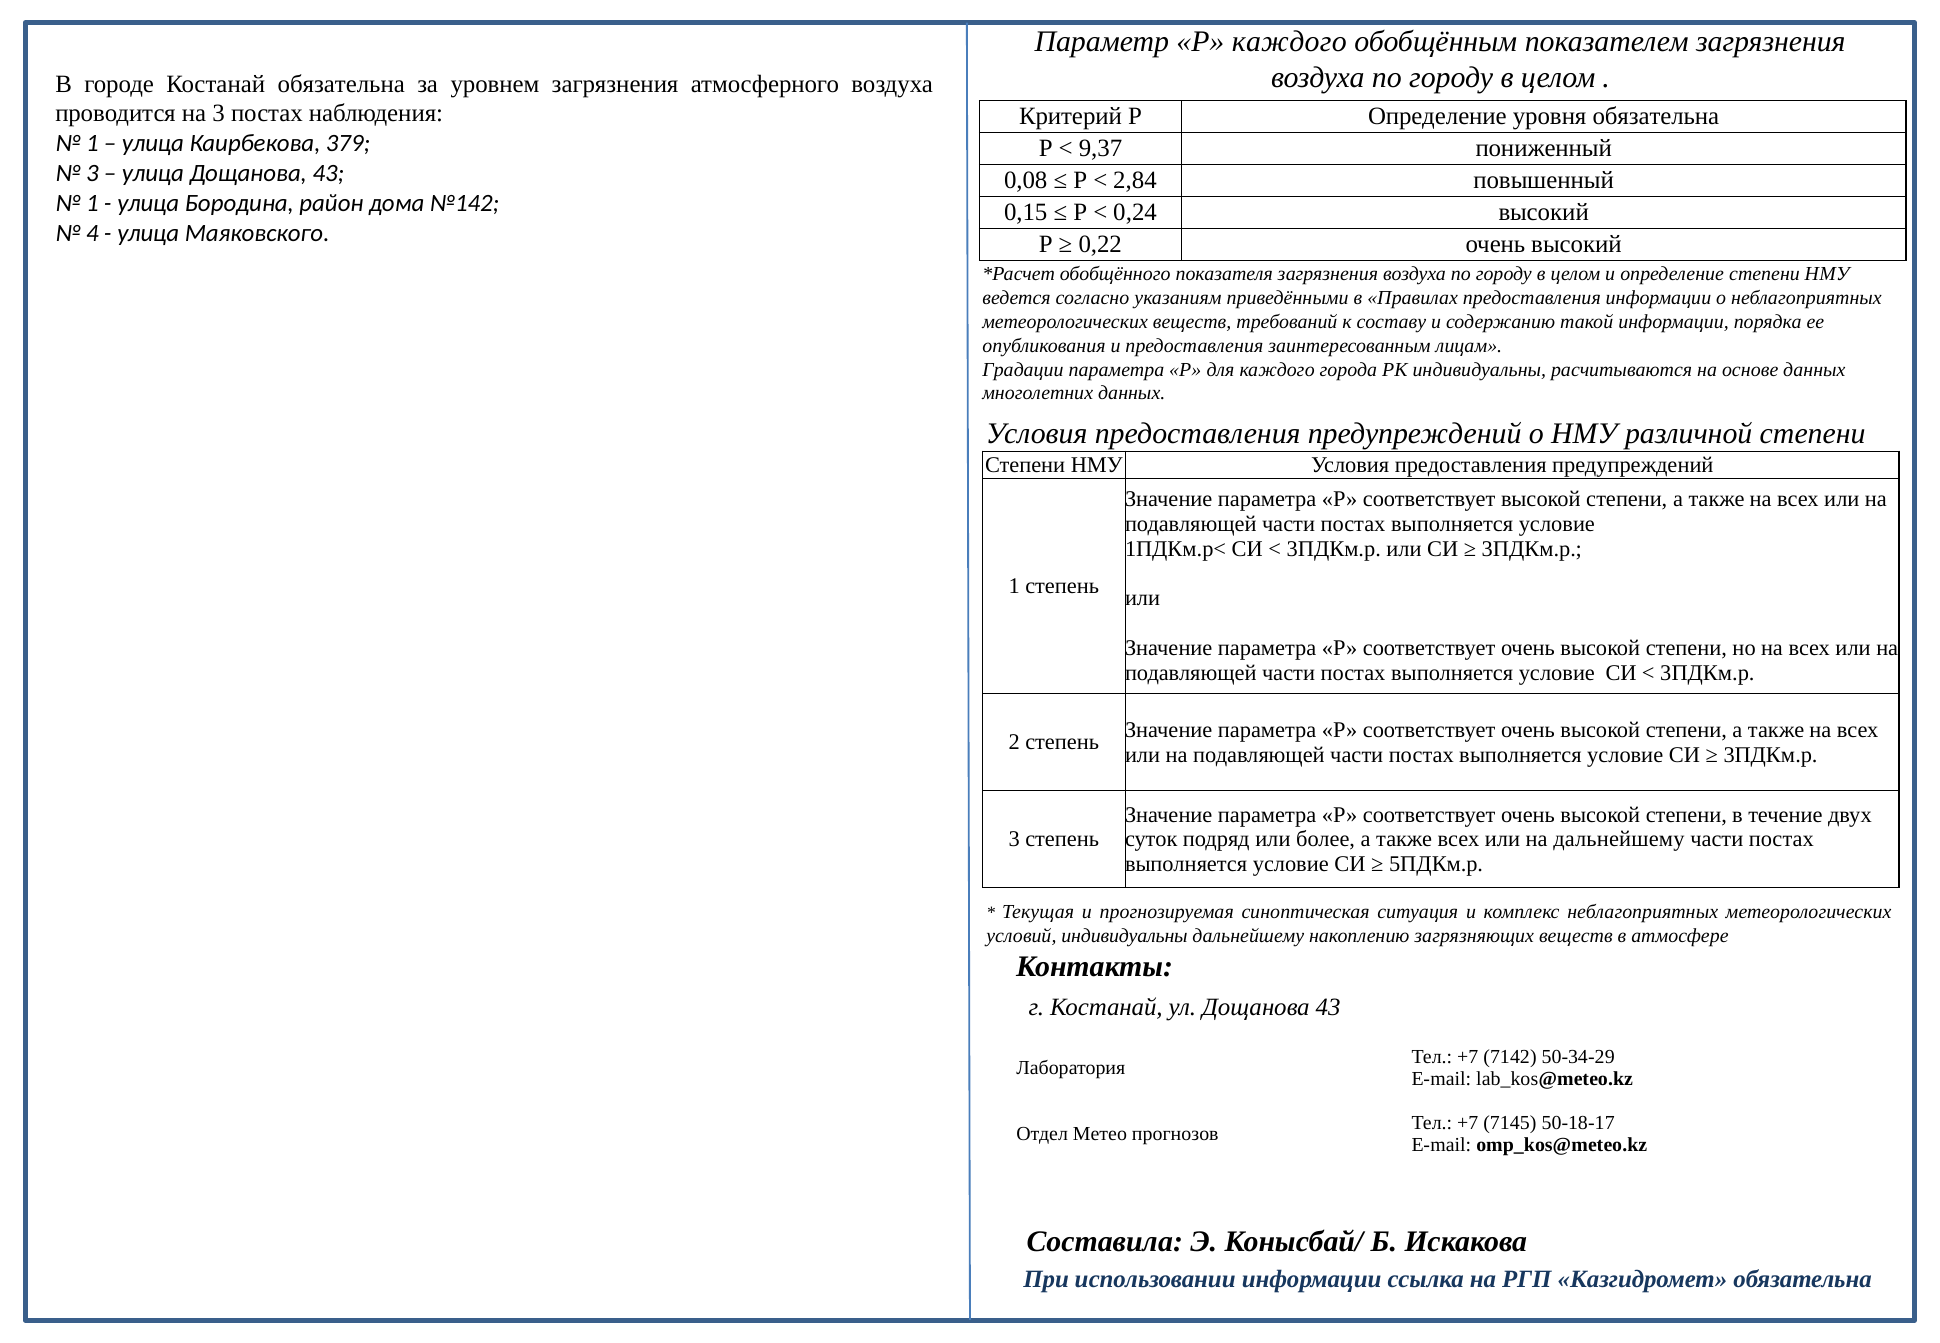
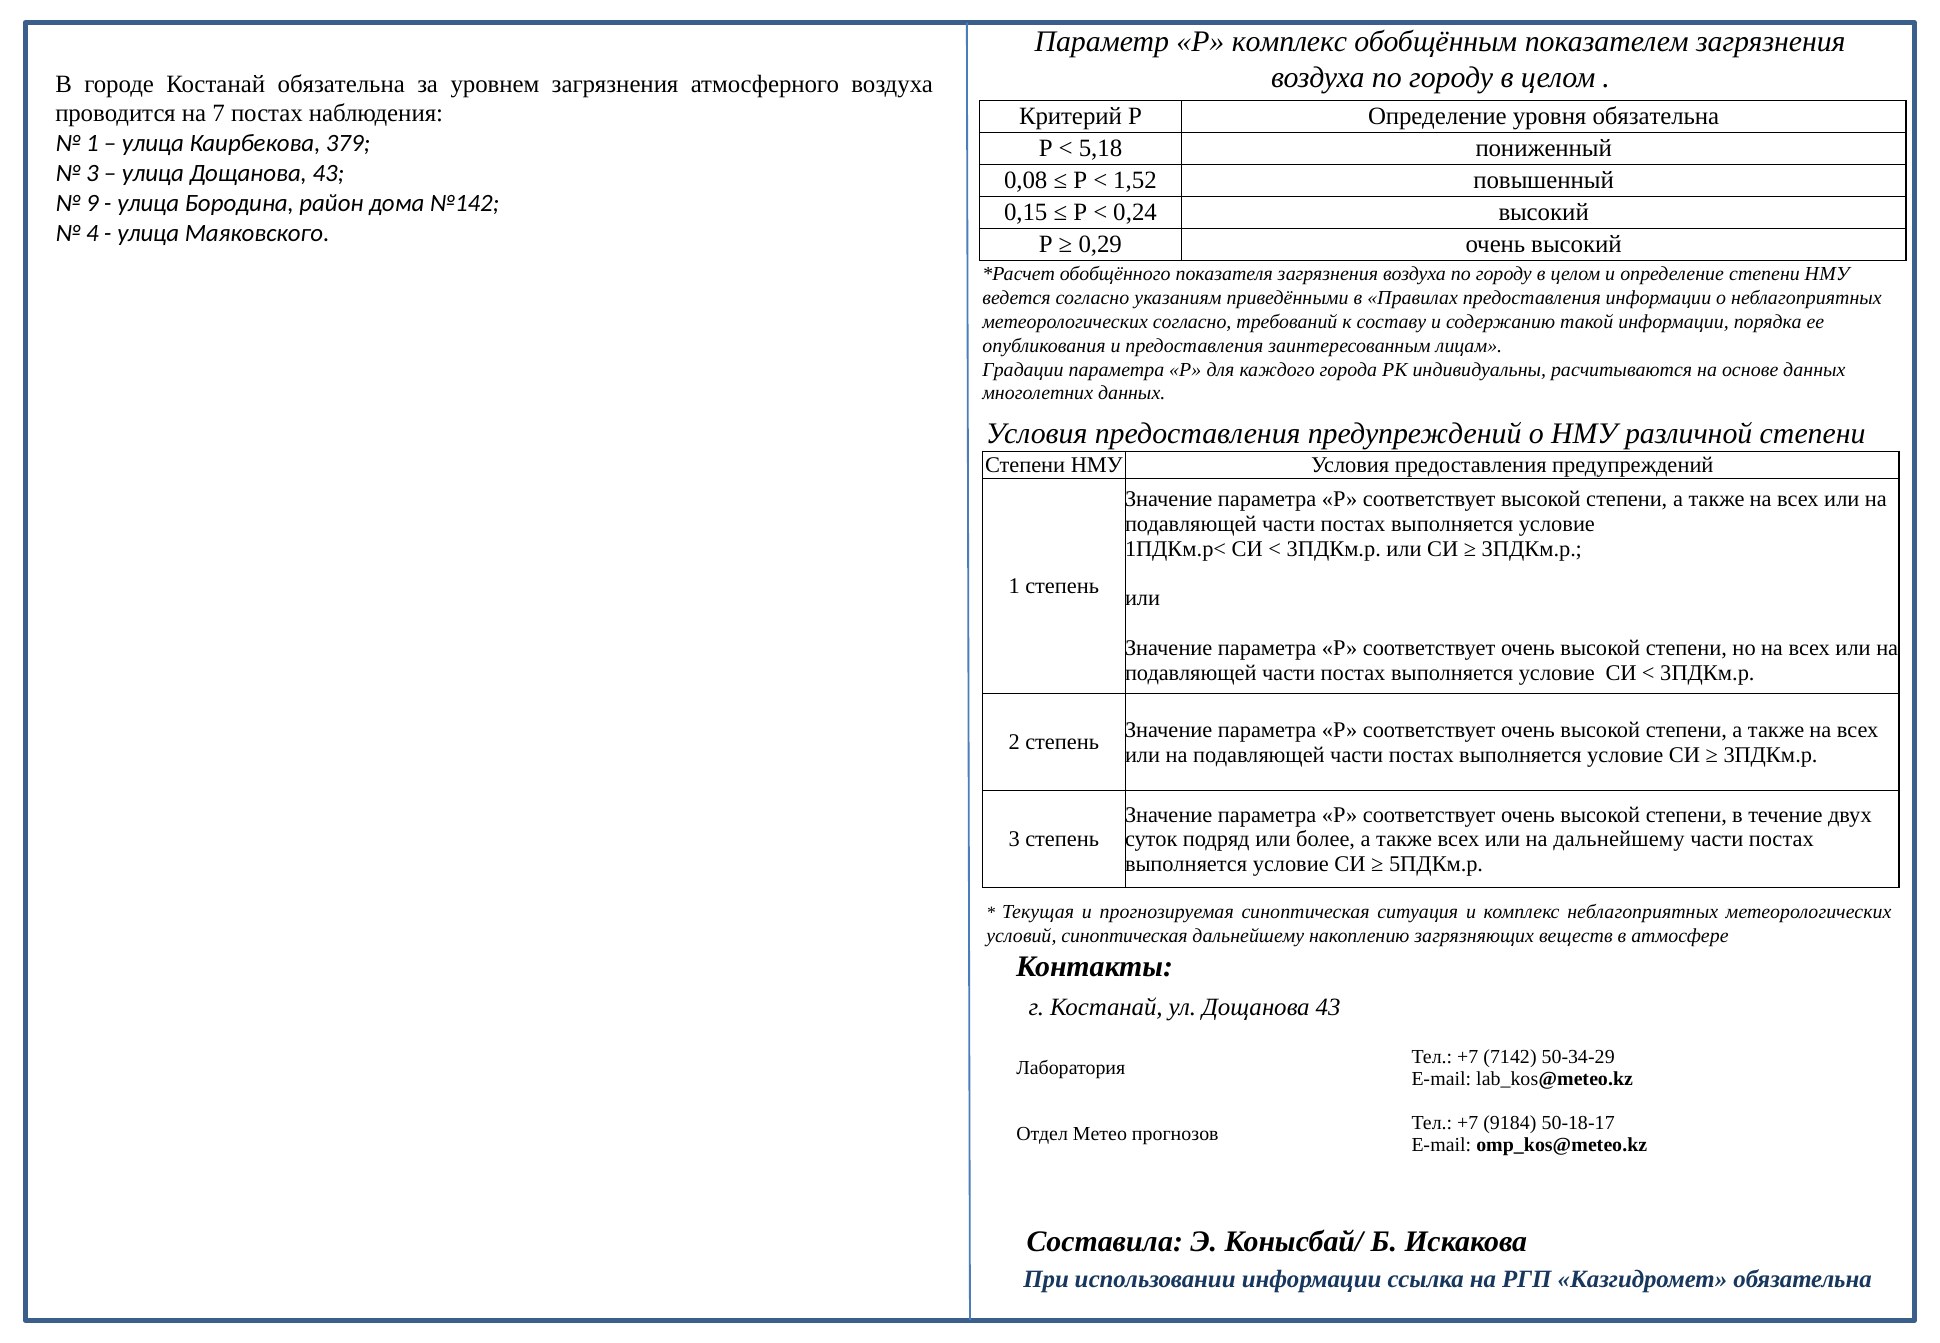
Р каждого: каждого -> комплекс
на 3: 3 -> 7
9,37: 9,37 -> 5,18
2,84: 2,84 -> 1,52
1 at (92, 203): 1 -> 9
0,22: 0,22 -> 0,29
метеорологических веществ: веществ -> согласно
условий индивидуальны: индивидуальны -> синоптическая
7145: 7145 -> 9184
